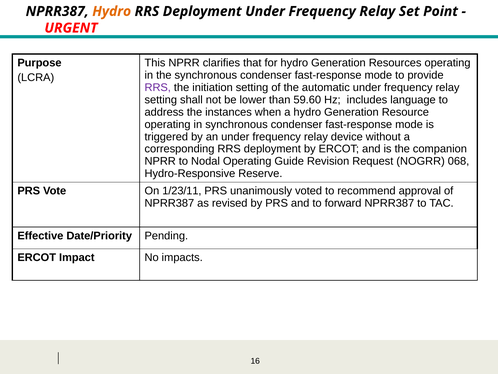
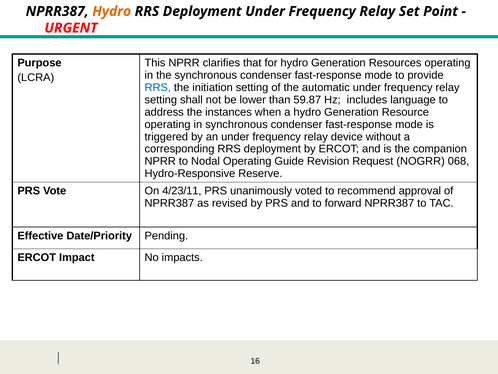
RRS at (158, 87) colour: purple -> blue
59.60: 59.60 -> 59.87
1/23/11: 1/23/11 -> 4/23/11
